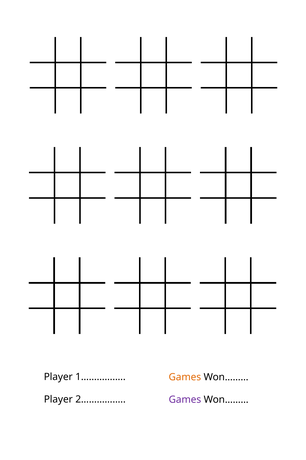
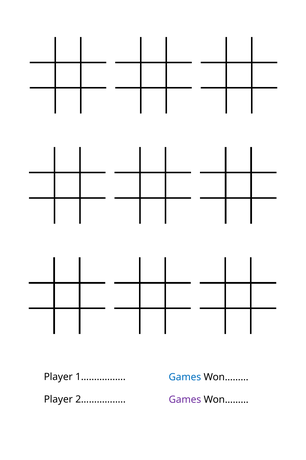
Games at (185, 376) colour: orange -> blue
